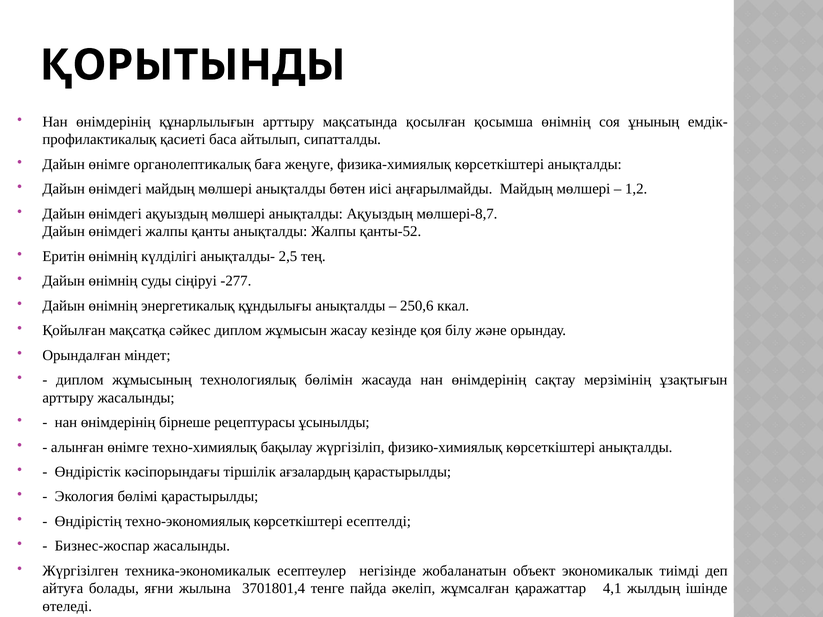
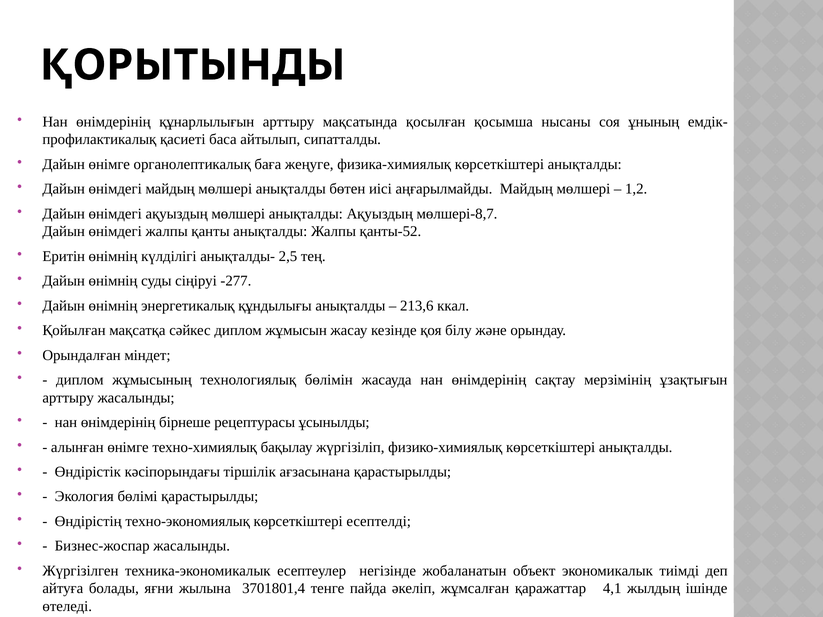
қосымша өнімнің: өнімнің -> нысаны
250,6: 250,6 -> 213,6
ағзалардың: ағзалардың -> ағзасынана
